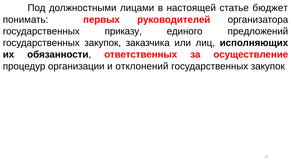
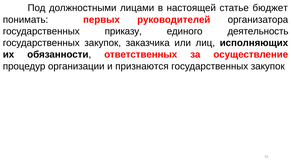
предложений: предложений -> деятельность
отклонений: отклонений -> признаются
